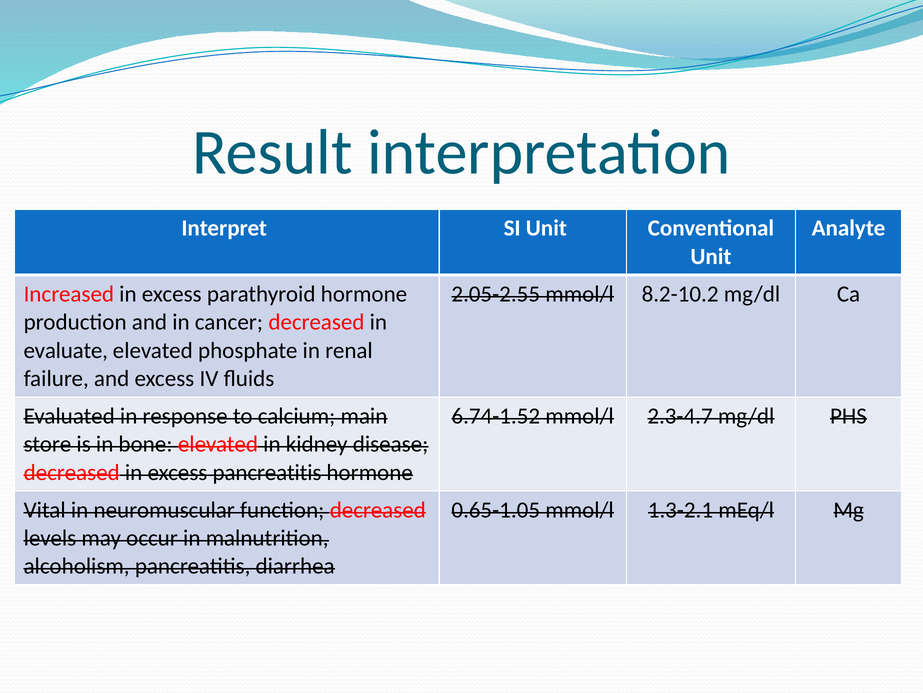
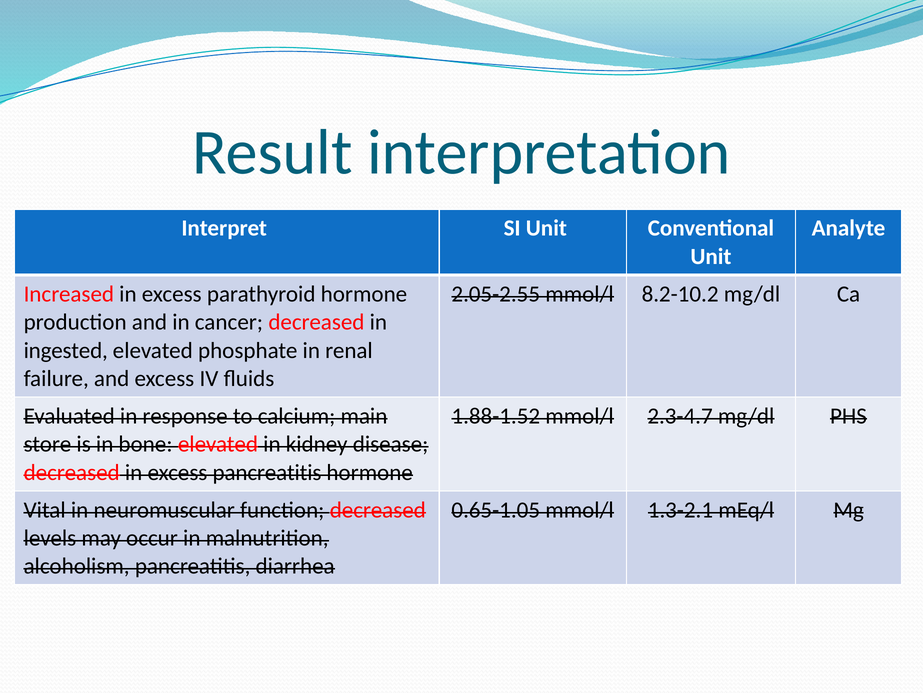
evaluate: evaluate -> ingested
6.74-1.52: 6.74-1.52 -> 1.88-1.52
